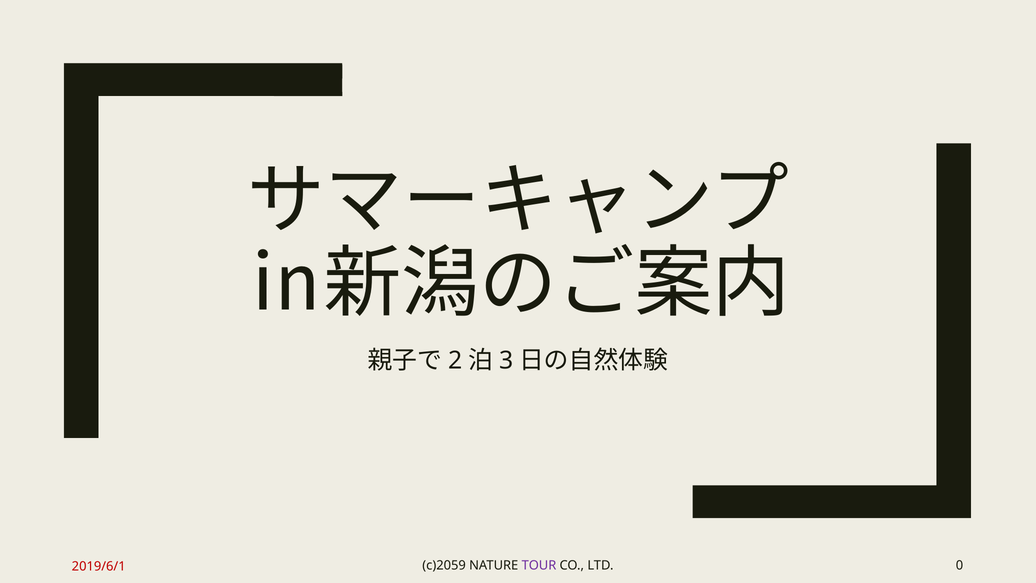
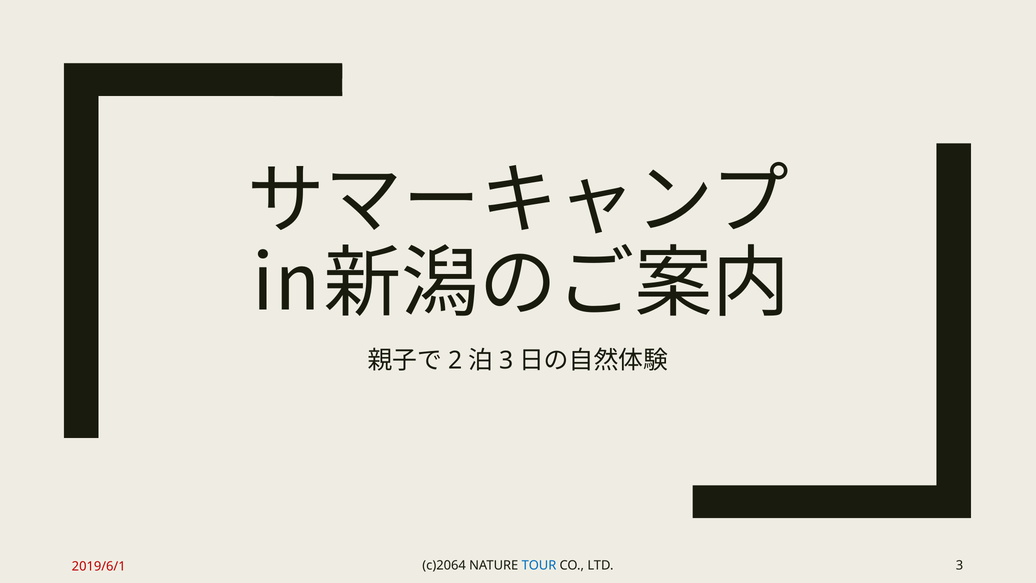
c)2059: c)2059 -> c)2064
TOUR colour: purple -> blue
LTD 0: 0 -> 3
